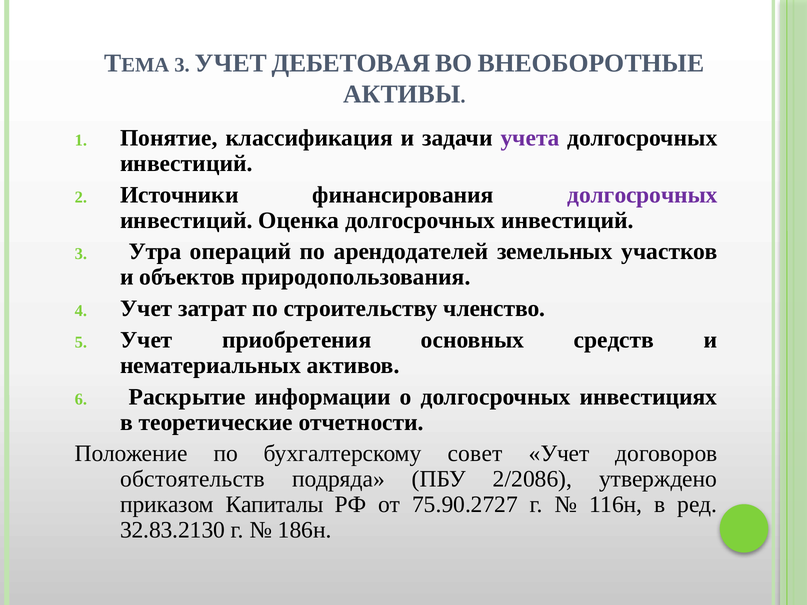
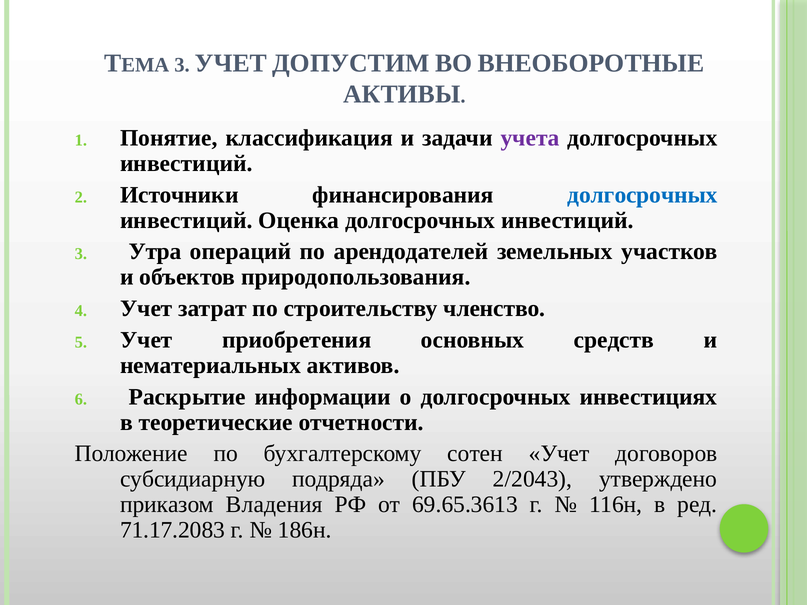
ДЕБЕТОВАЯ: ДЕБЕТОВАЯ -> ДОПУСТИМ
долгосрочных at (643, 195) colour: purple -> blue
совет: совет -> сотен
обстоятельств: обстоятельств -> субсидиарную
2/2086: 2/2086 -> 2/2043
Капиталы: Капиталы -> Владения
75.90.2727: 75.90.2727 -> 69.65.3613
32.83.2130: 32.83.2130 -> 71.17.2083
